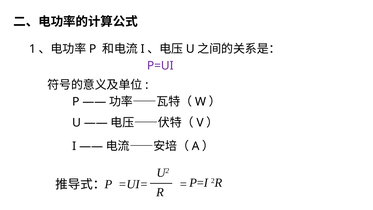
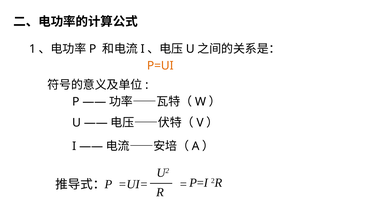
P=UI colour: purple -> orange
